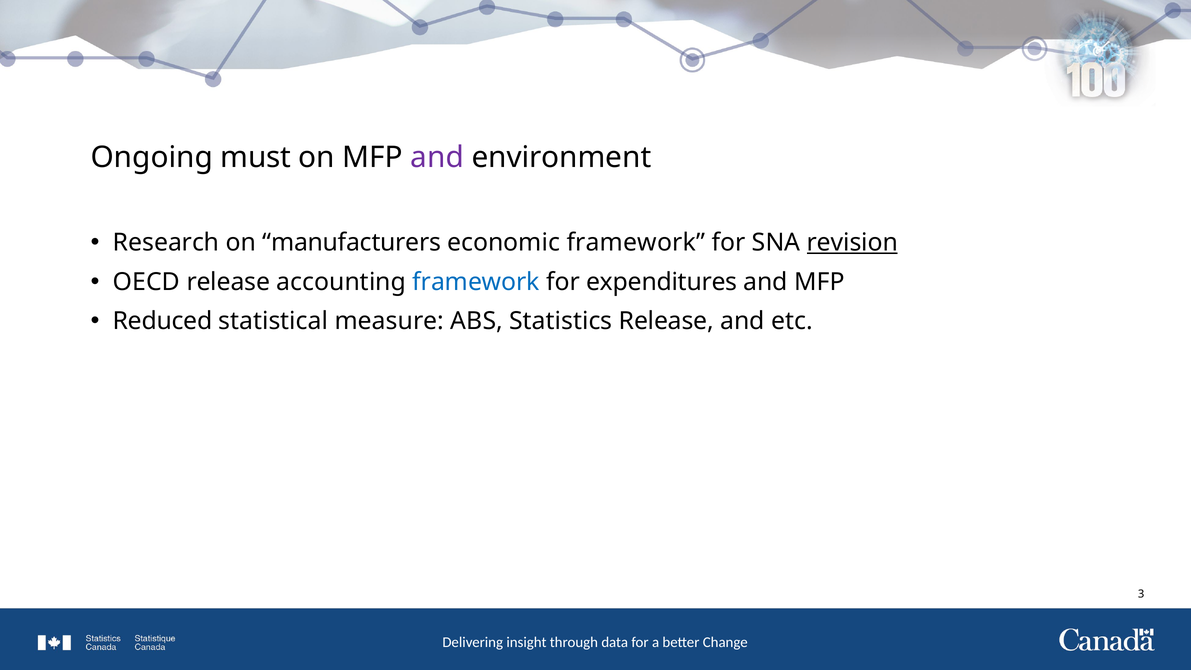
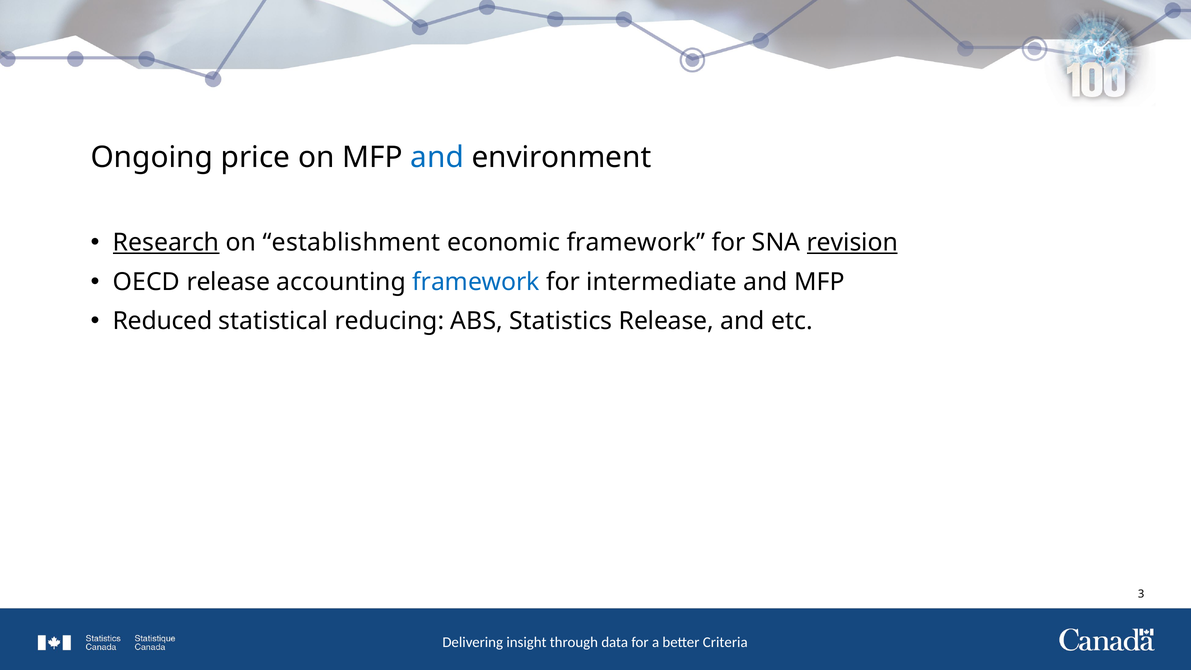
must: must -> price
and at (437, 157) colour: purple -> blue
Research underline: none -> present
manufacturers: manufacturers -> establishment
expenditures: expenditures -> intermediate
measure: measure -> reducing
Change: Change -> Criteria
